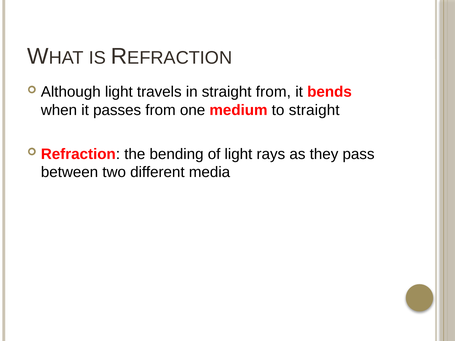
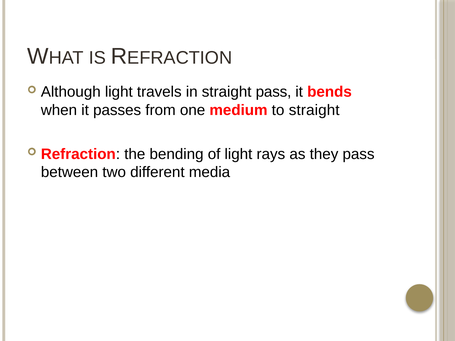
straight from: from -> pass
